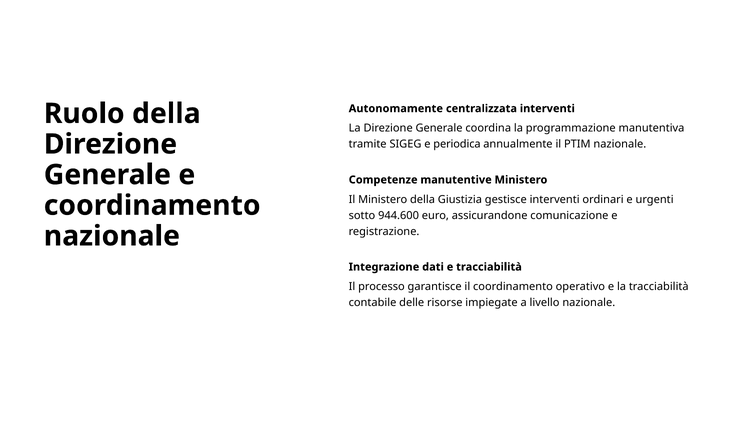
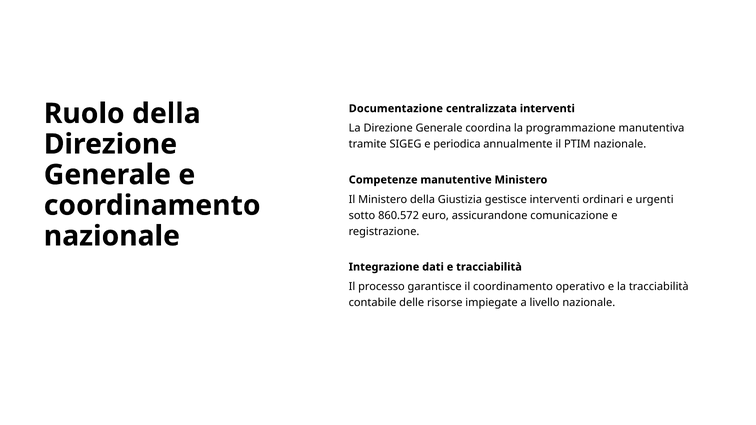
Autonomamente: Autonomamente -> Documentazione
944.600: 944.600 -> 860.572
